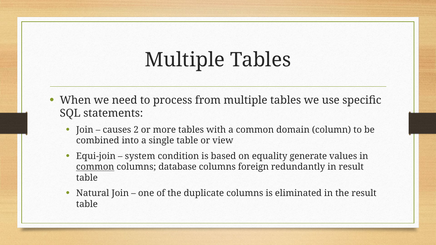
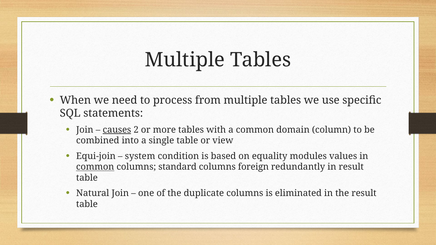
causes underline: none -> present
generate: generate -> modules
database: database -> standard
